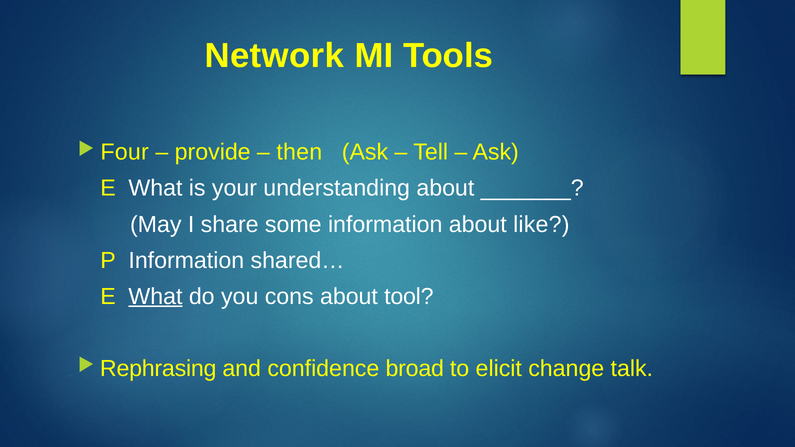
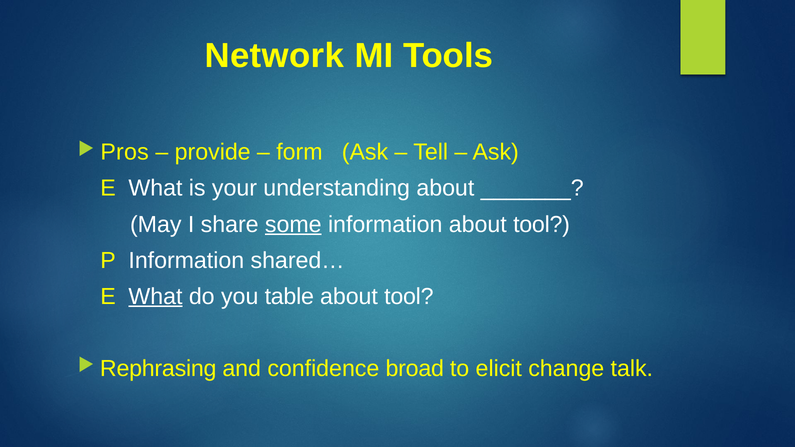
Four: Four -> Pros
then: then -> form
some underline: none -> present
information about like: like -> tool
cons: cons -> table
